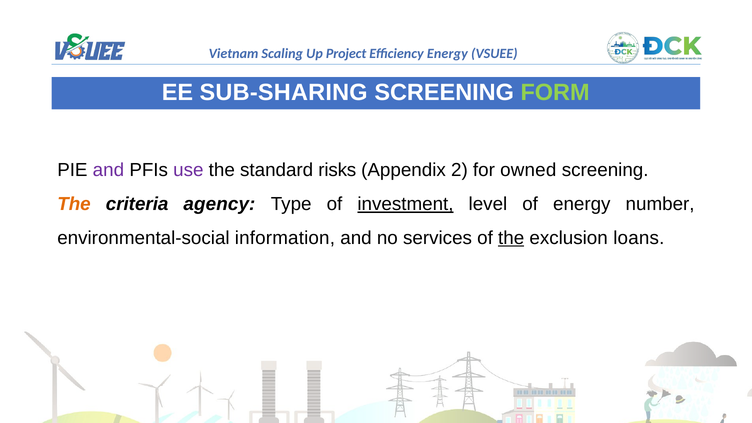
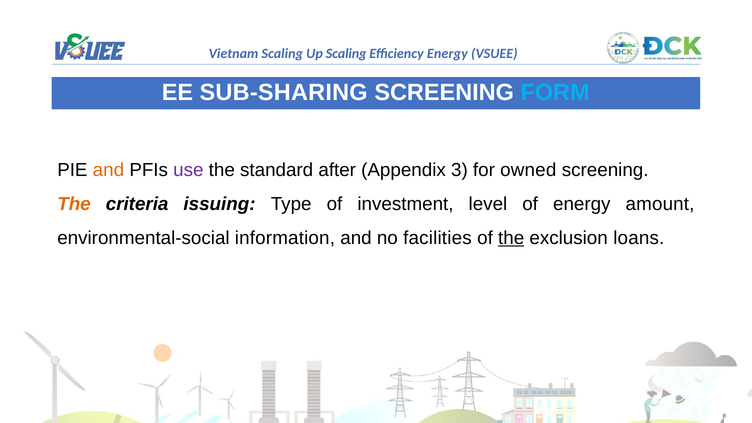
Project at (346, 53): Project -> Scaling
FORM colour: light green -> light blue
and at (108, 170) colour: purple -> orange
risks: risks -> after
2: 2 -> 3
agency: agency -> issuing
investment underline: present -> none
number: number -> amount
services: services -> facilities
